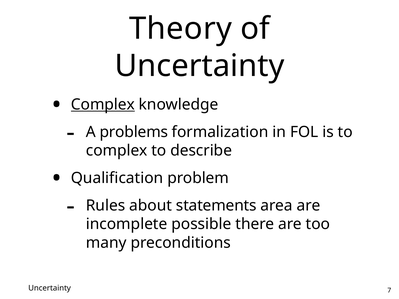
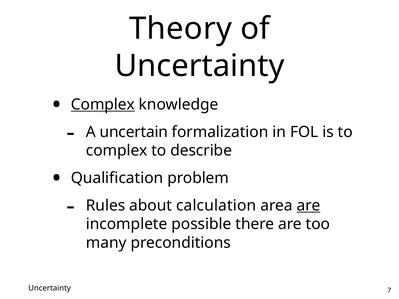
problems: problems -> uncertain
statements: statements -> calculation
are at (308, 206) underline: none -> present
